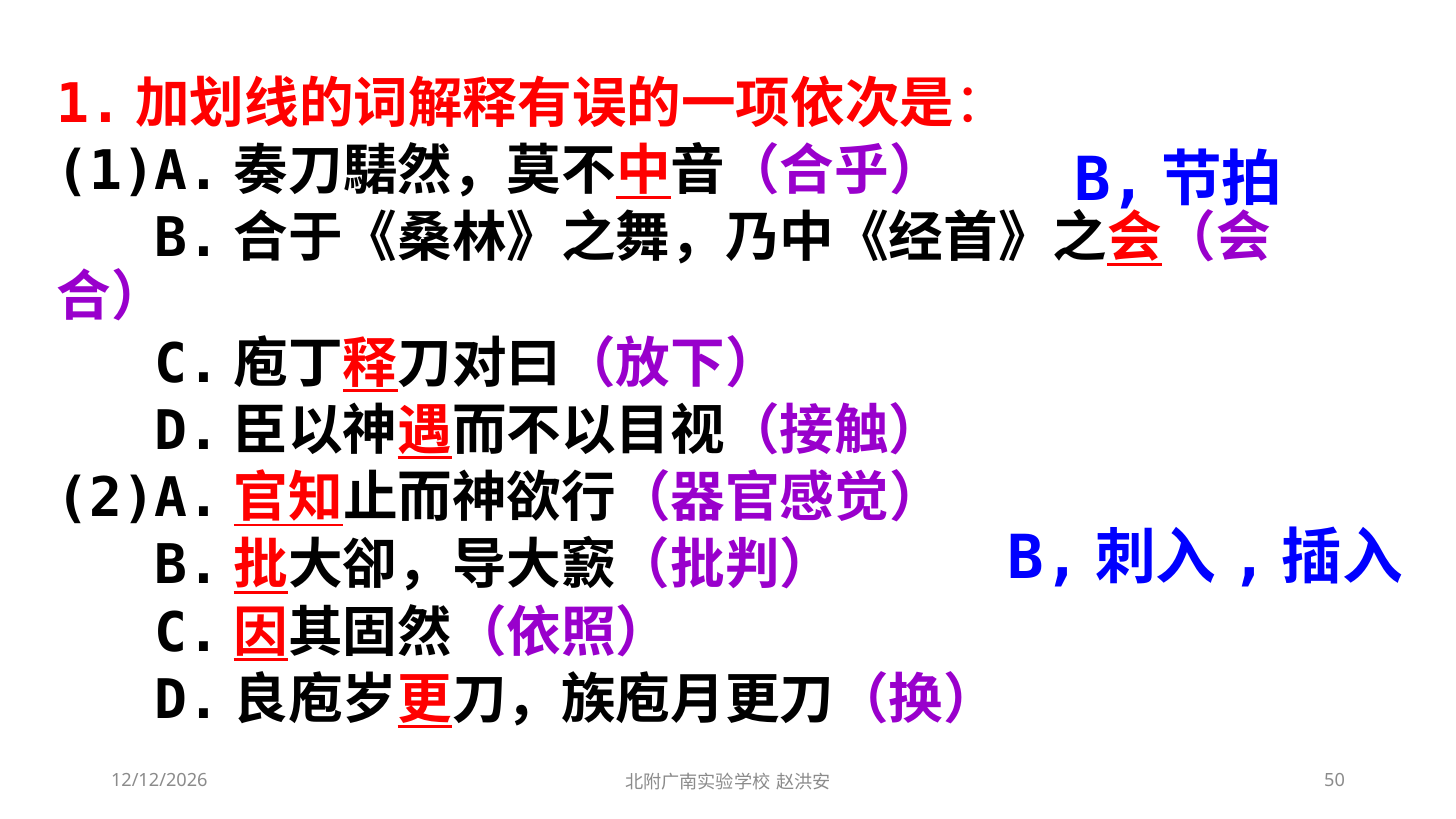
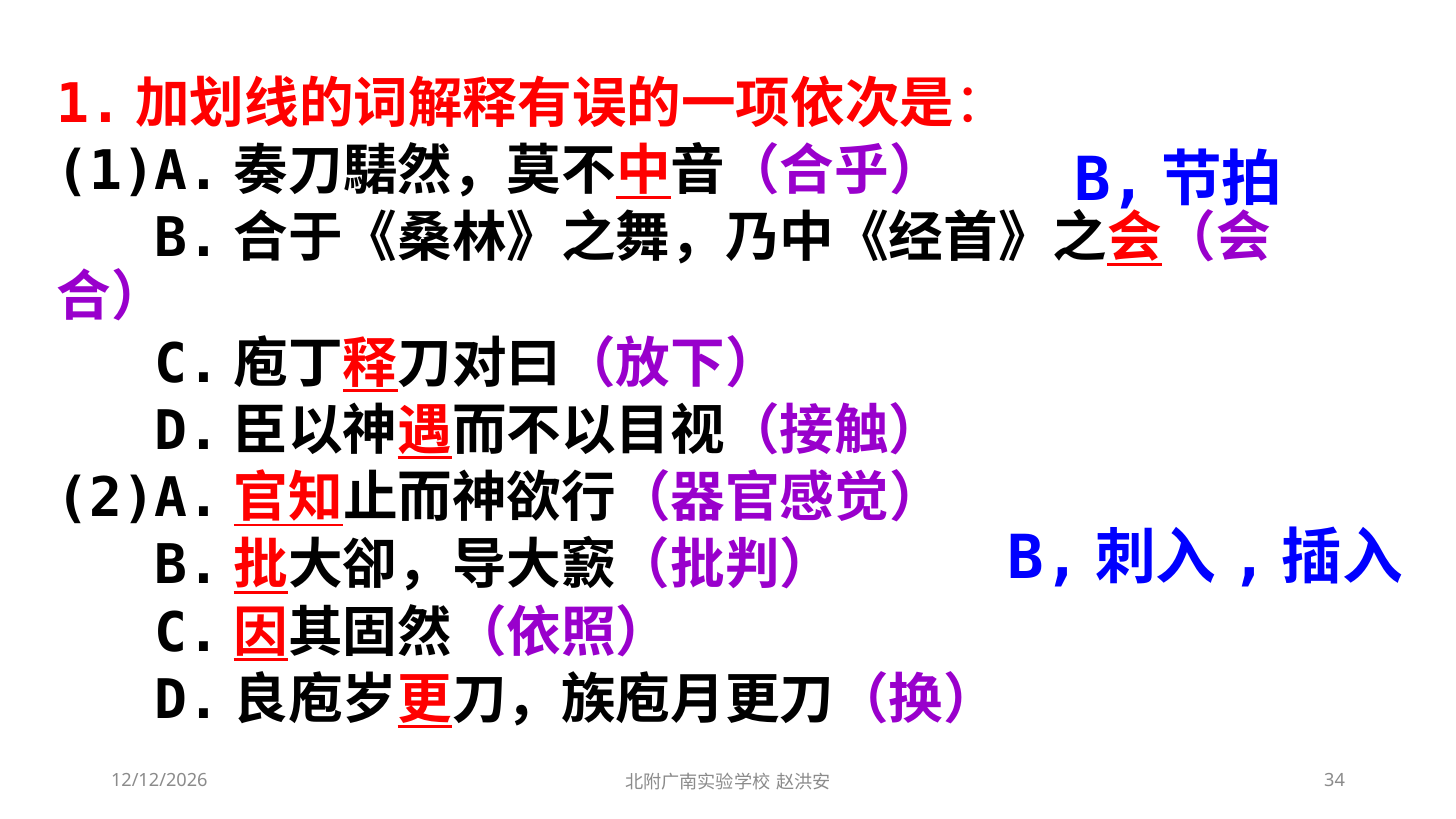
50: 50 -> 34
